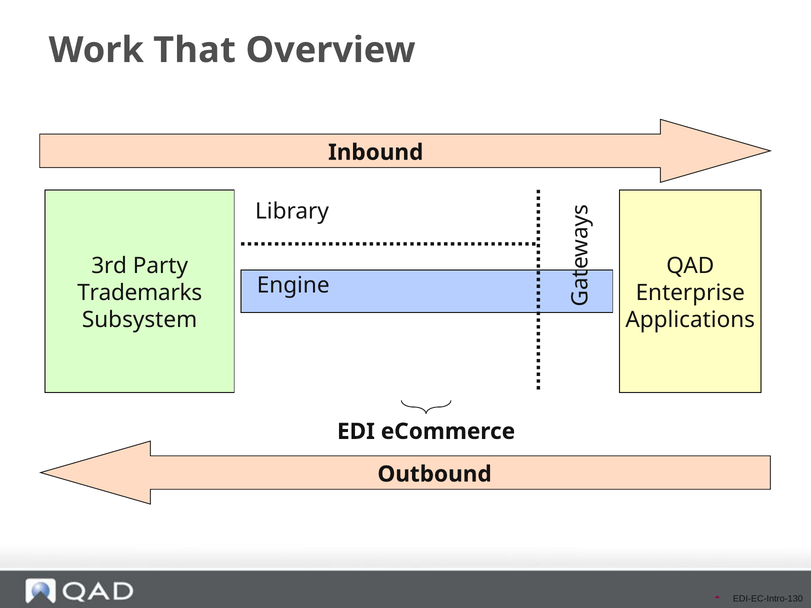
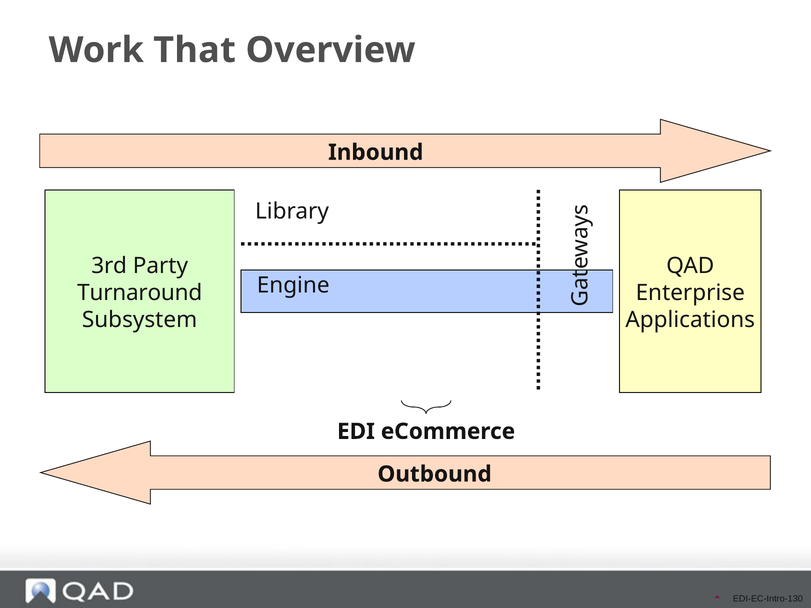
Trademarks: Trademarks -> Turnaround
